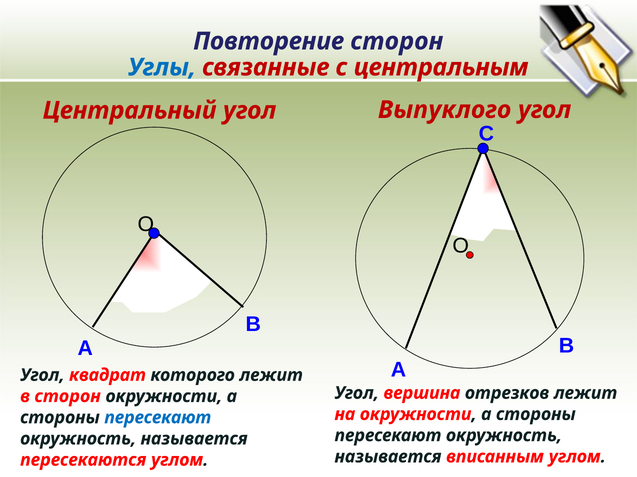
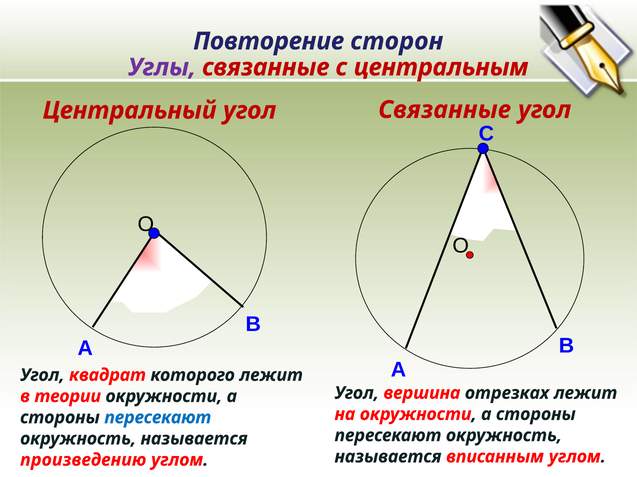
Углы colour: blue -> purple
угол Выпуклого: Выпуклого -> Связанные
отрезков: отрезков -> отрезках
в сторон: сторон -> теории
пересекаются: пересекаются -> произведению
